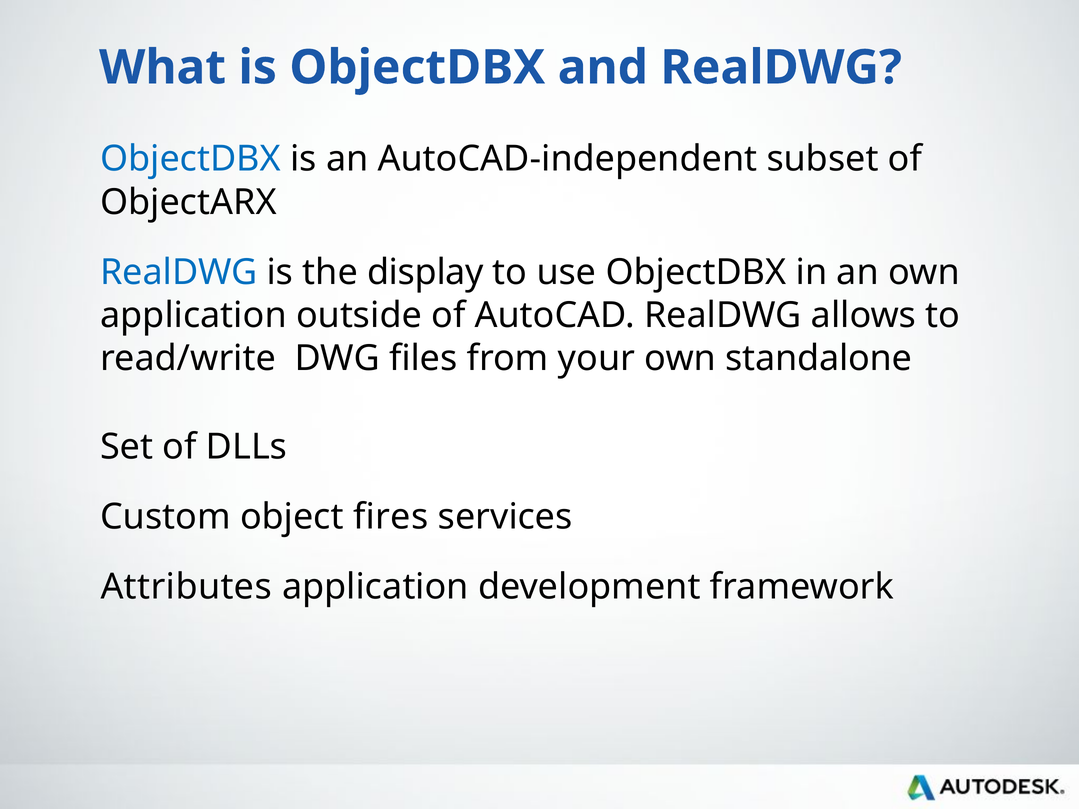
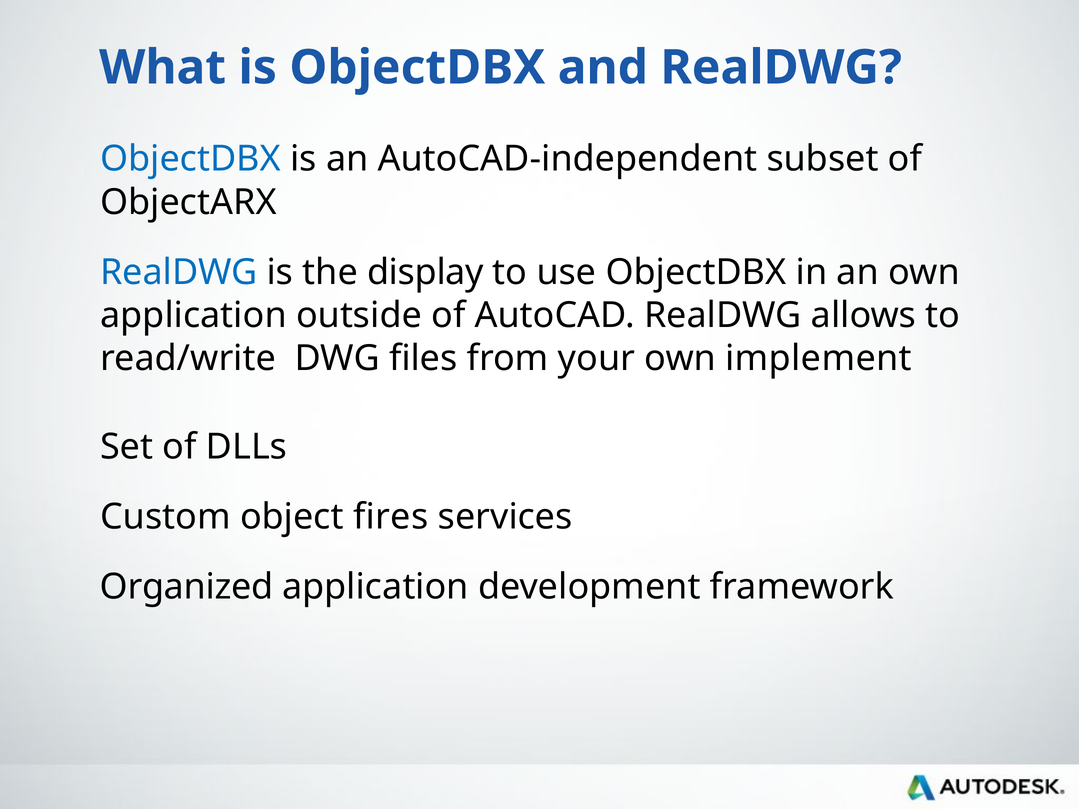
standalone: standalone -> implement
Attributes: Attributes -> Organized
